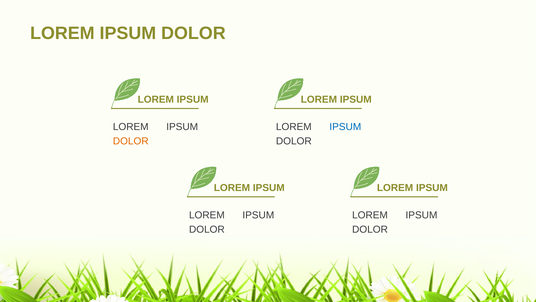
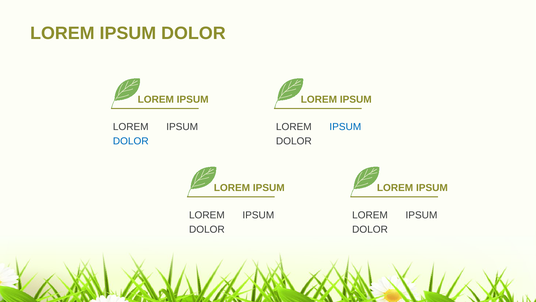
DOLOR at (131, 141) colour: orange -> blue
